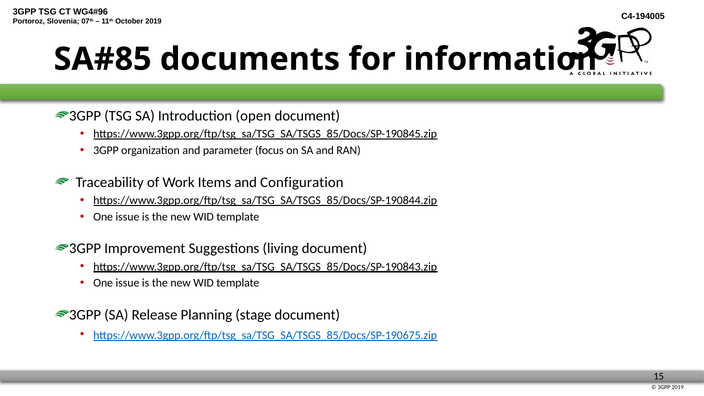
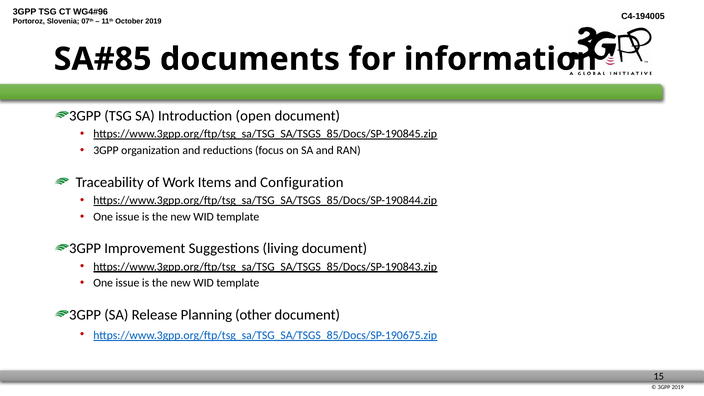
parameter: parameter -> reductions
stage: stage -> other
